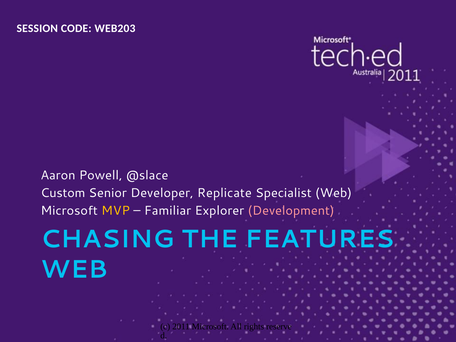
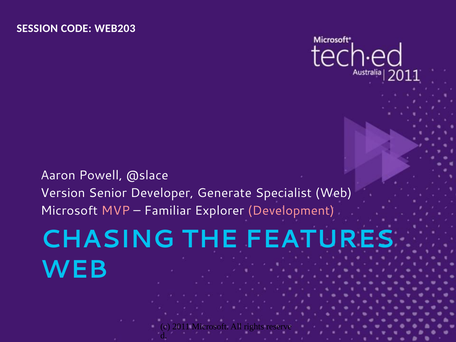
Custom: Custom -> Version
Replicate: Replicate -> Generate
MVP colour: yellow -> pink
